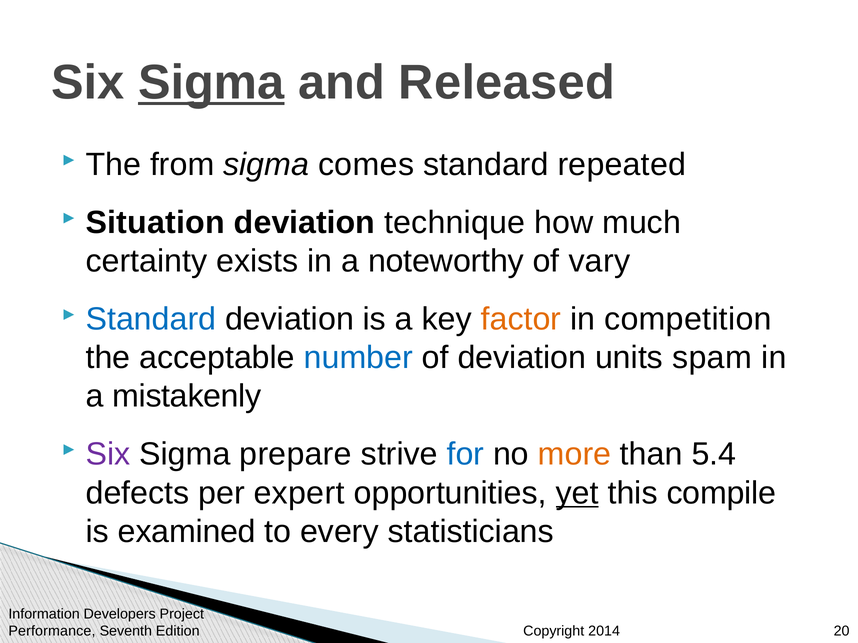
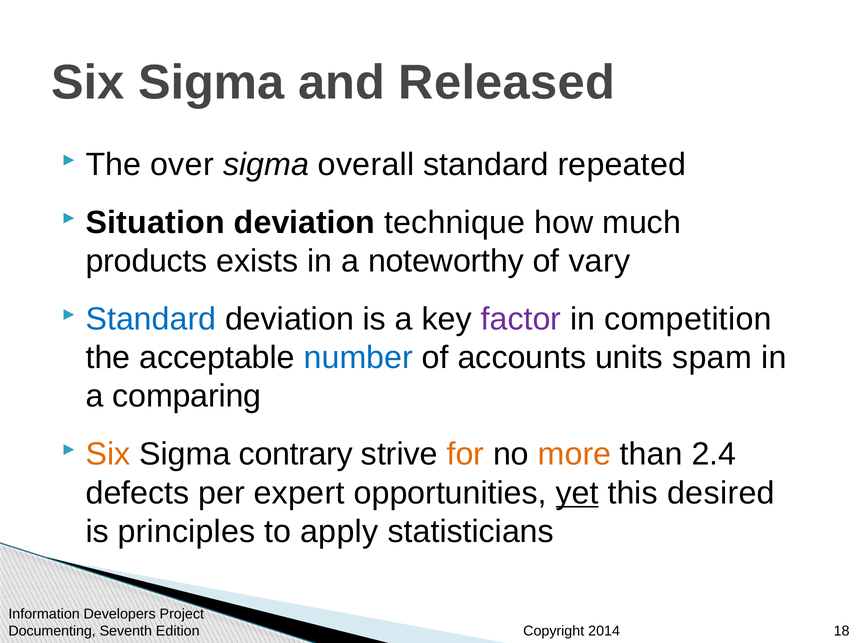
Sigma at (211, 83) underline: present -> none
from: from -> over
comes: comes -> overall
certainty: certainty -> products
factor colour: orange -> purple
of deviation: deviation -> accounts
mistakenly: mistakenly -> comparing
Six at (108, 455) colour: purple -> orange
prepare: prepare -> contrary
for colour: blue -> orange
5.4: 5.4 -> 2.4
compile: compile -> desired
examined: examined -> principles
every: every -> apply
Performance: Performance -> Documenting
20: 20 -> 18
